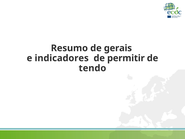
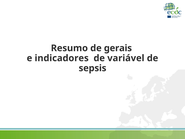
permitir: permitir -> variável
tendo: tendo -> sepsis
